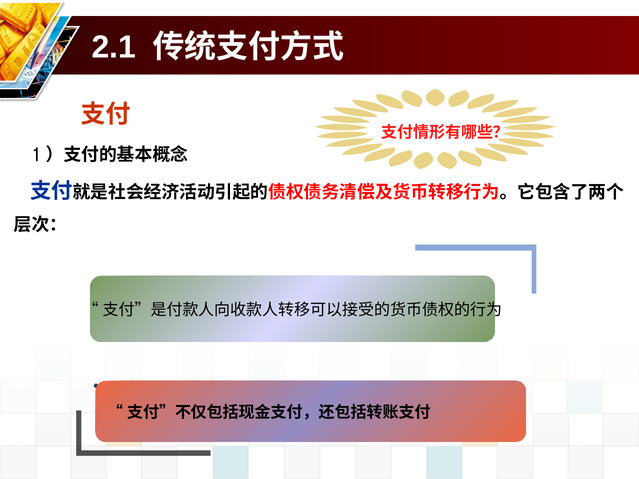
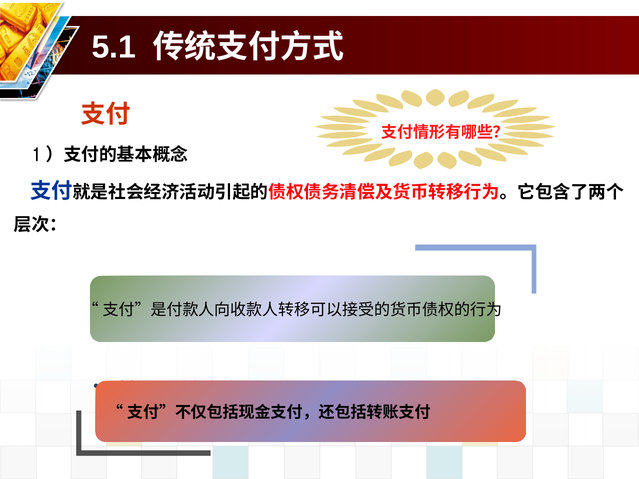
2.1: 2.1 -> 5.1
